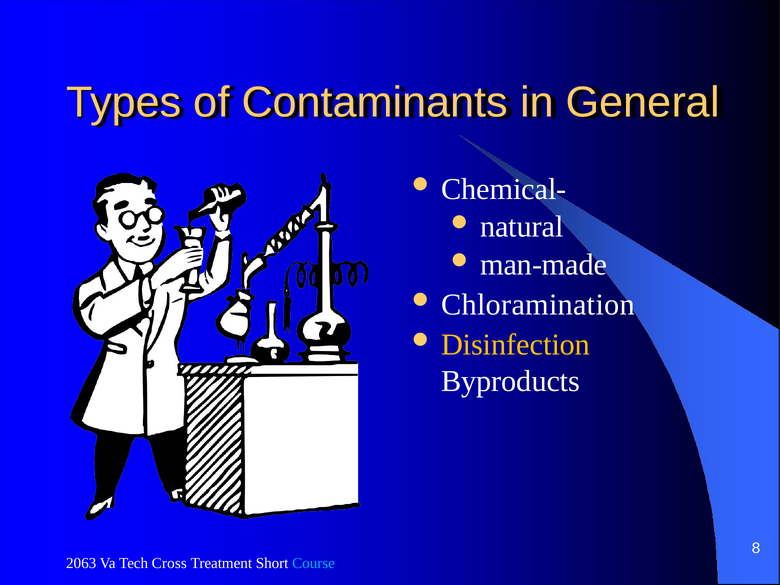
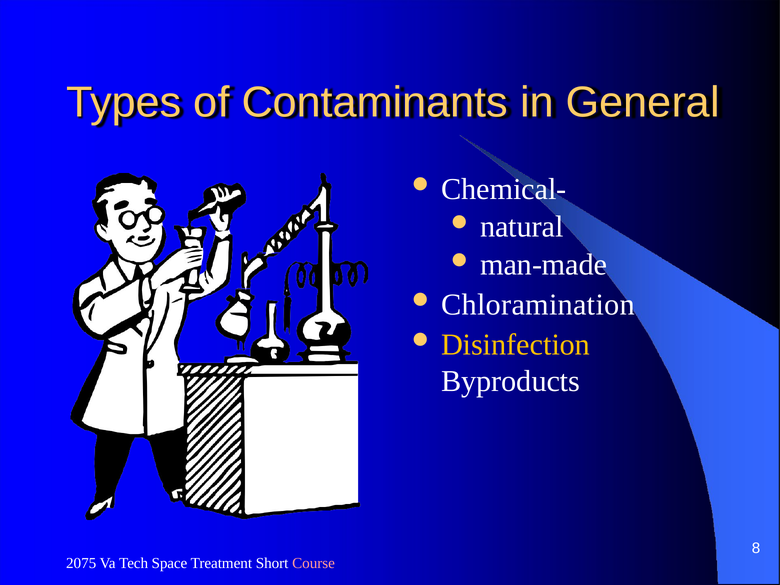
2063: 2063 -> 2075
Cross: Cross -> Space
Course colour: light blue -> pink
